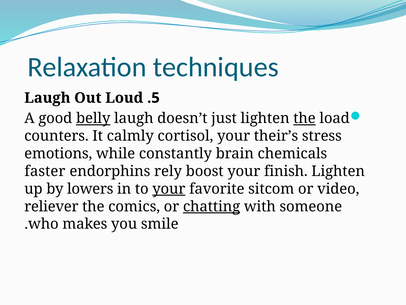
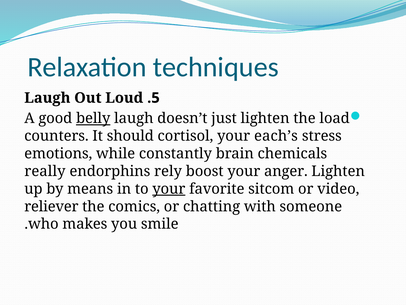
the at (304, 118) underline: present -> none
calmly: calmly -> should
their’s: their’s -> each’s
faster: faster -> really
finish: finish -> anger
lowers: lowers -> means
chatting underline: present -> none
